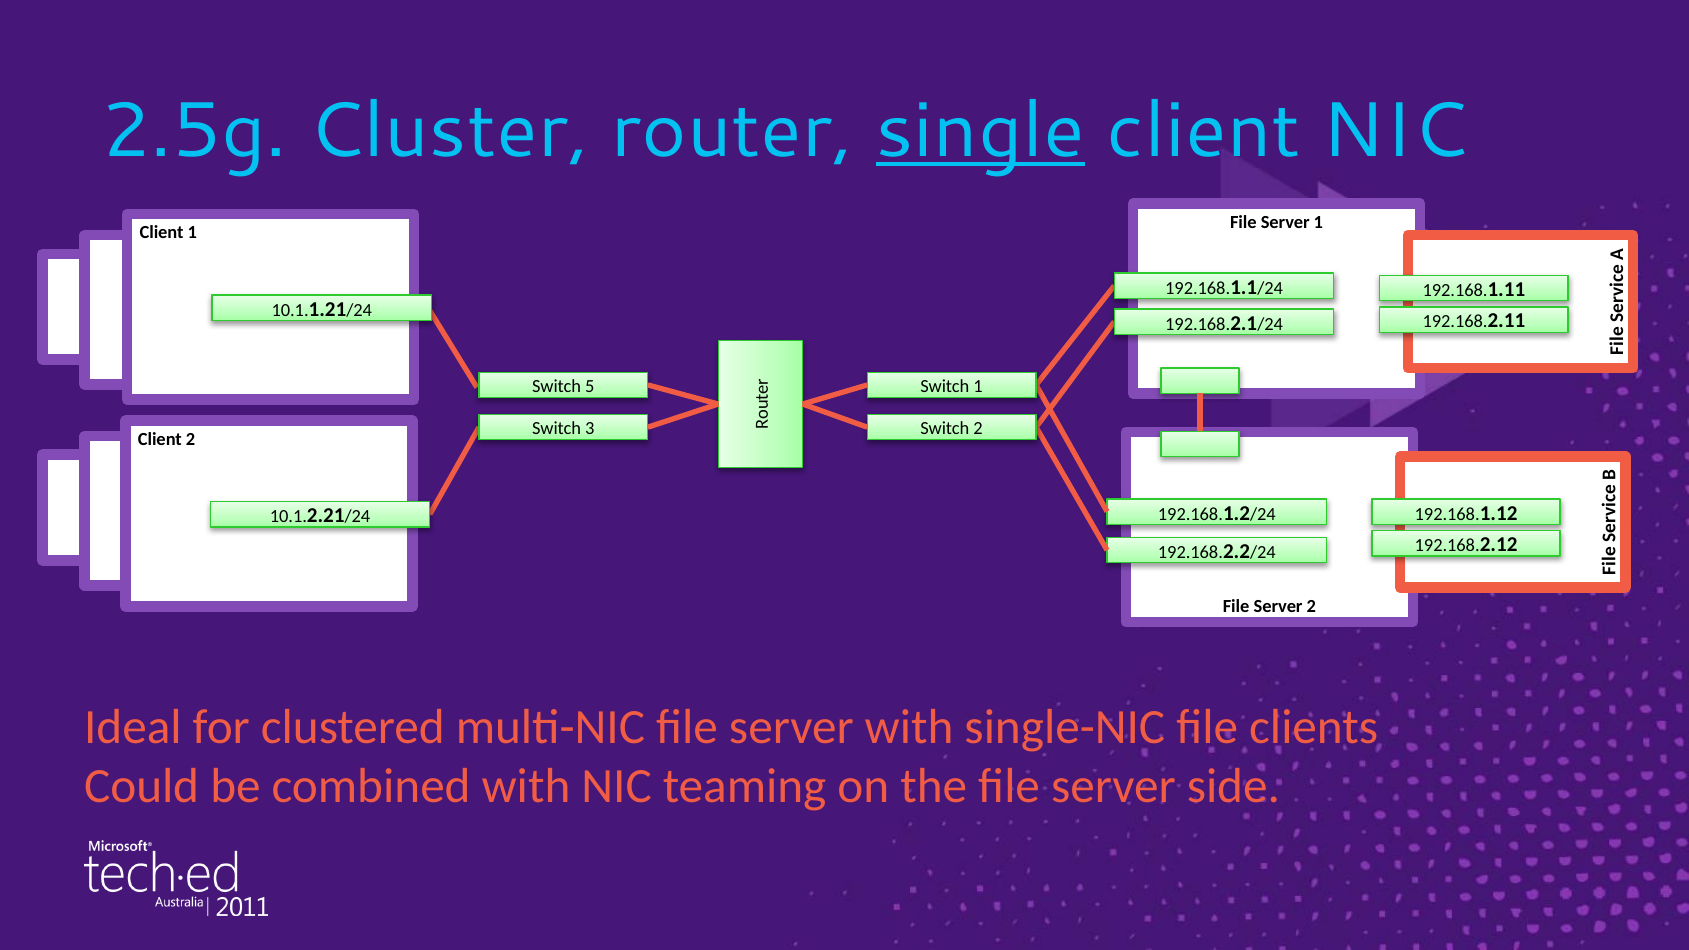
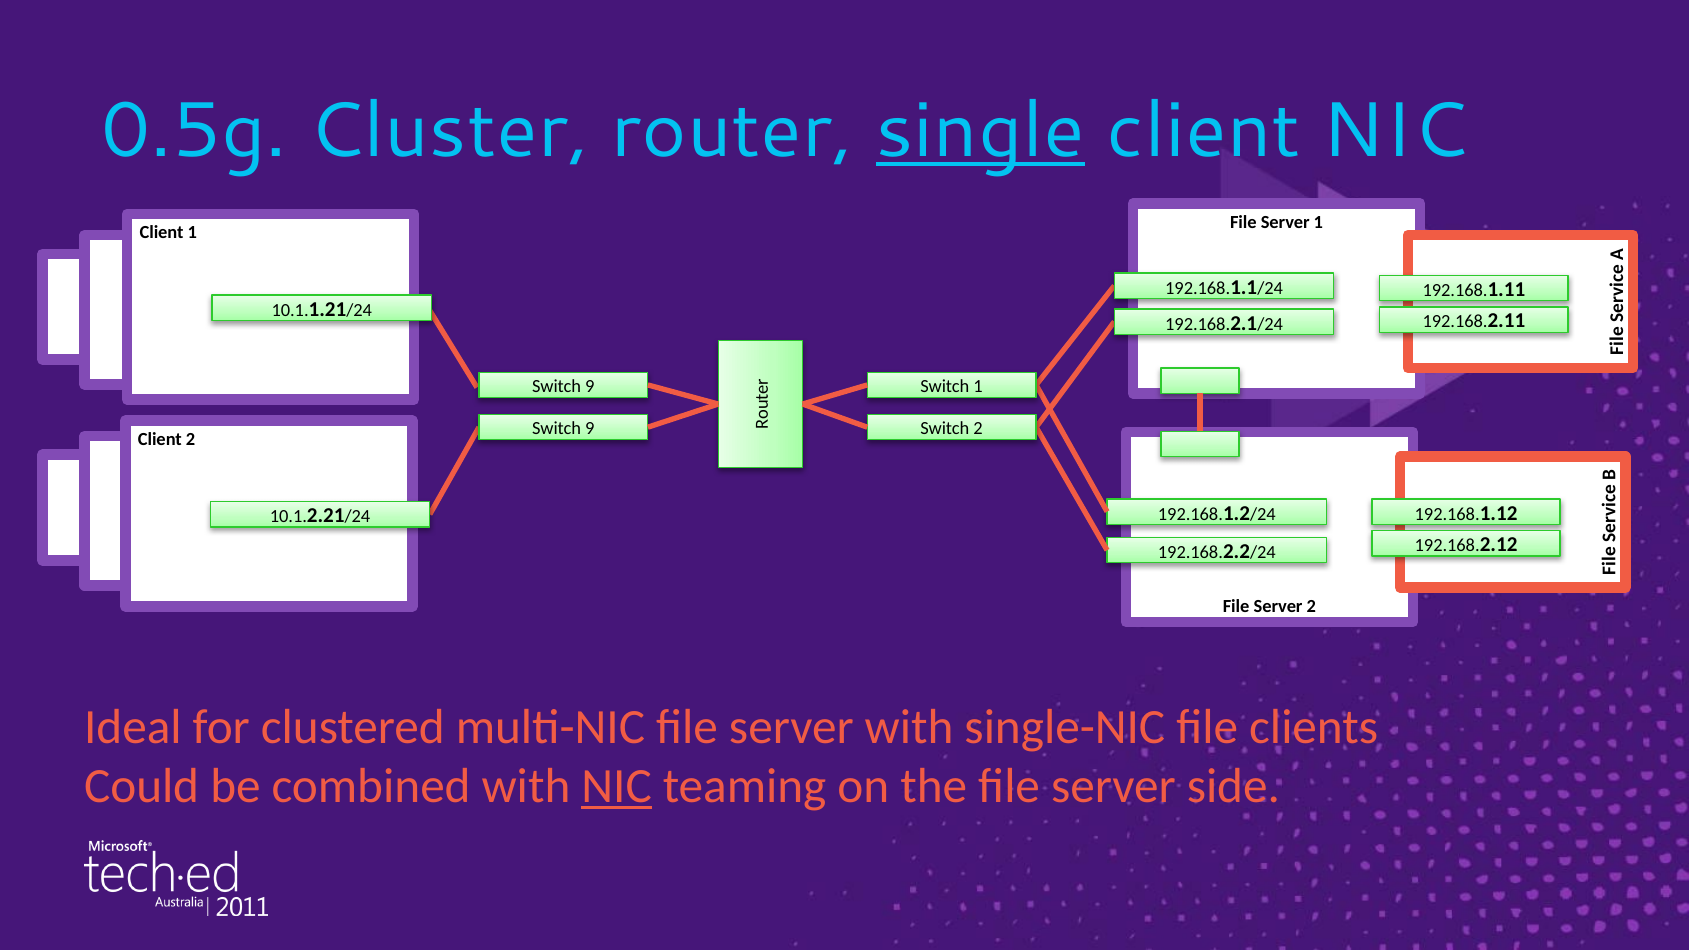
2.5g: 2.5g -> 0.5g
5 at (590, 386): 5 -> 9
3 at (590, 429): 3 -> 9
NIC at (617, 786) underline: none -> present
